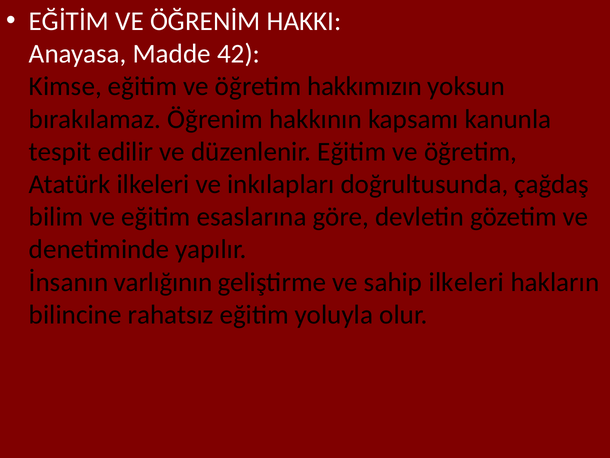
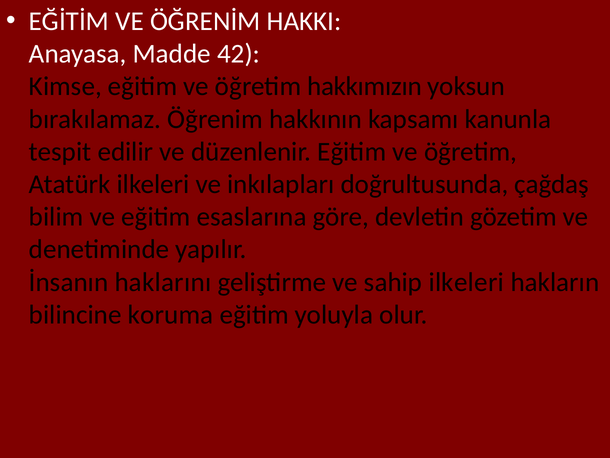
varlığının: varlığının -> haklarını
rahatsız: rahatsız -> koruma
